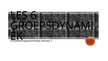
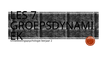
6: 6 -> 7
